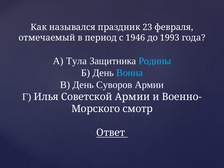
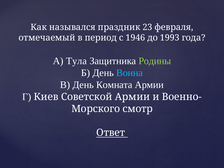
Родины colour: light blue -> light green
Суворов: Суворов -> Комната
Илья: Илья -> Киев
